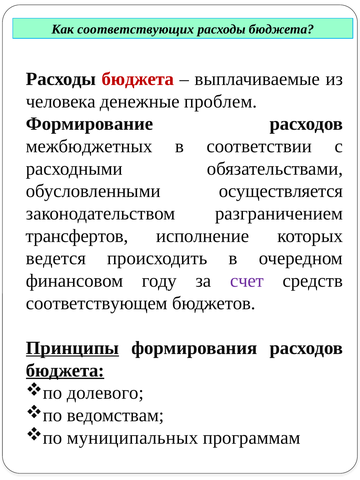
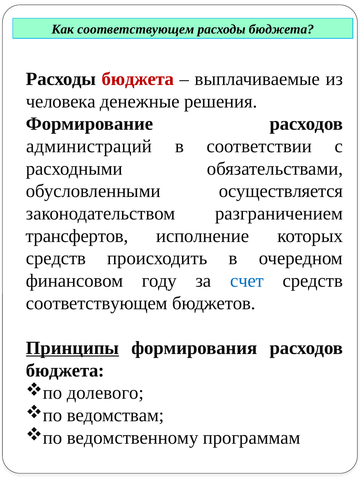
Как соответствующих: соответствующих -> соответствующем
проблем: проблем -> решения
межбюджетных: межбюджетных -> администраций
ведется at (56, 258): ведется -> средств
счет colour: purple -> blue
бюджета at (65, 370) underline: present -> none
муниципальных: муниципальных -> ведомственному
